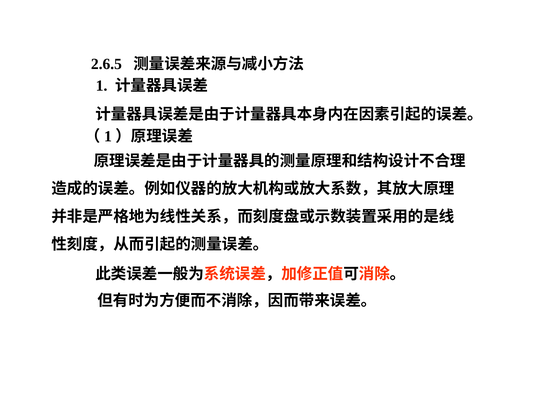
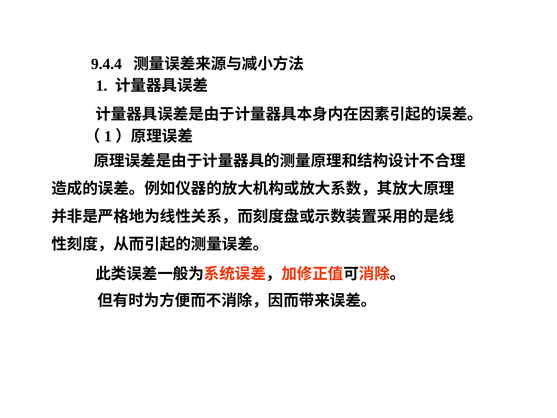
2.6.5: 2.6.5 -> 9.4.4
